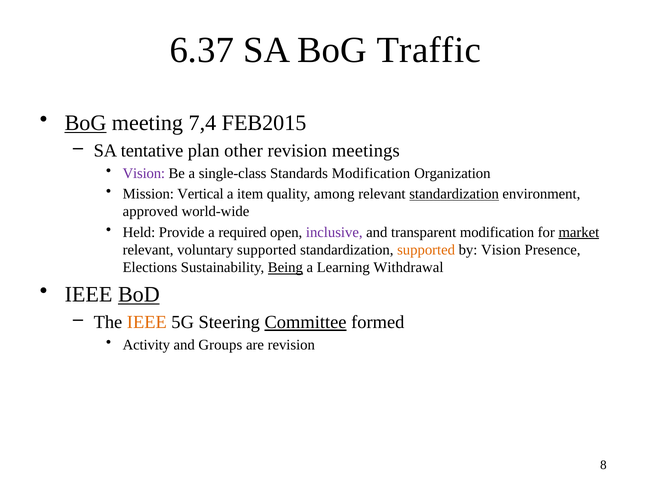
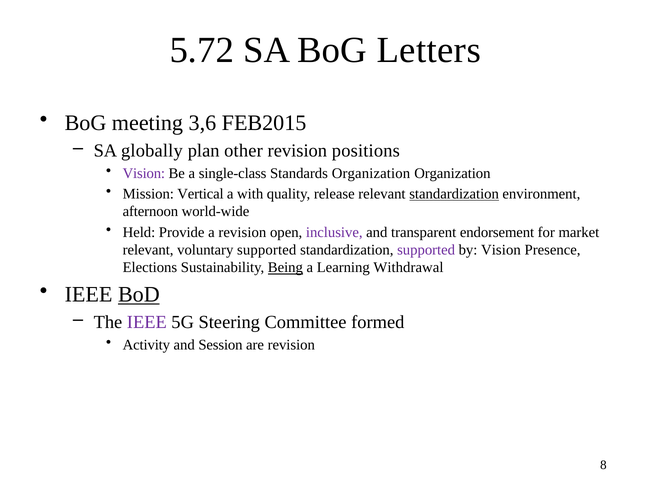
6.37: 6.37 -> 5.72
Traffic: Traffic -> Letters
BoG at (86, 123) underline: present -> none
7,4: 7,4 -> 3,6
tentative: tentative -> globally
meetings: meetings -> positions
Standards Modification: Modification -> Organization
item: item -> with
among: among -> release
approved: approved -> afternoon
a required: required -> revision
transparent modification: modification -> endorsement
market underline: present -> none
supported at (426, 250) colour: orange -> purple
IEEE at (147, 322) colour: orange -> purple
Committee underline: present -> none
Groups: Groups -> Session
